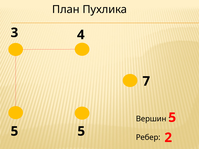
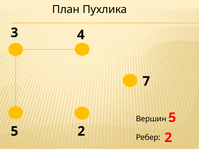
5 at (81, 131): 5 -> 2
